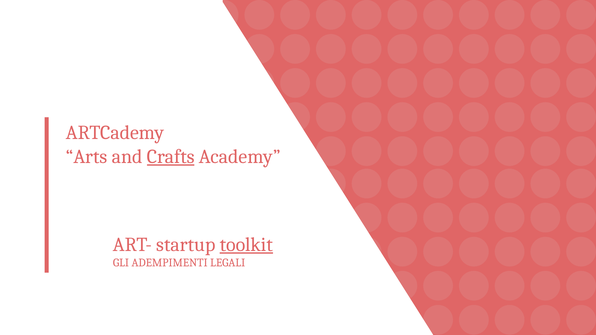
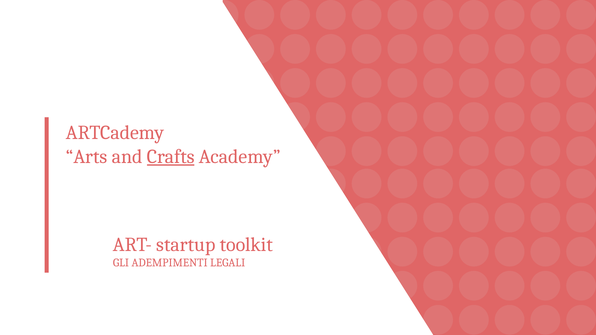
toolkit underline: present -> none
